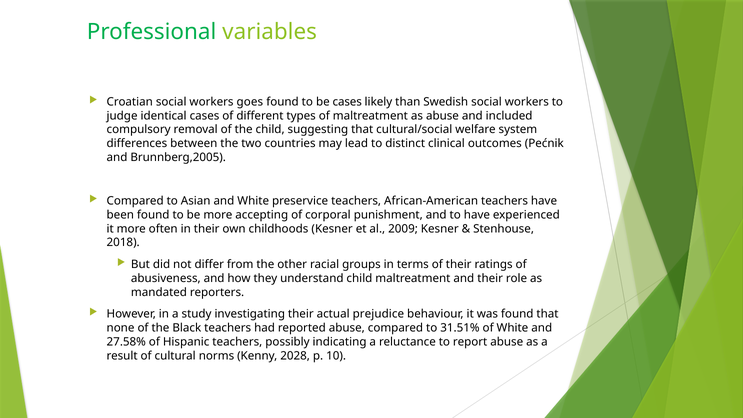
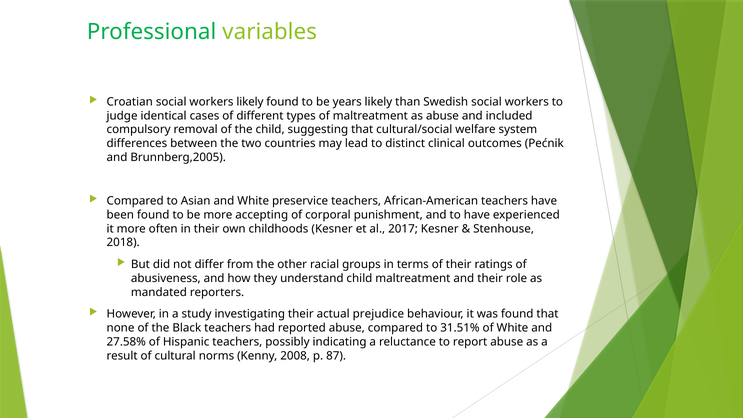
workers goes: goes -> likely
be cases: cases -> years
2009: 2009 -> 2017
2028: 2028 -> 2008
10: 10 -> 87
